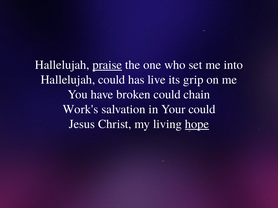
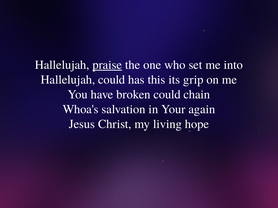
live: live -> this
Work's: Work's -> Whoa's
Your could: could -> again
hope underline: present -> none
